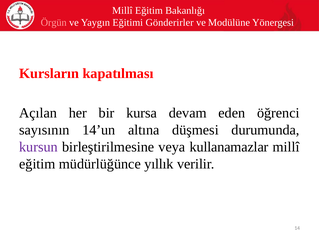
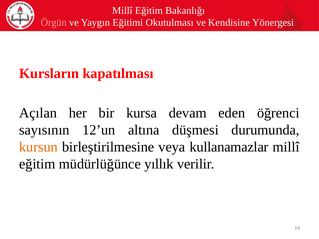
Gönderirler: Gönderirler -> Okutulması
Modülüne: Modülüne -> Kendisine
14’un: 14’un -> 12’un
kursun colour: purple -> orange
